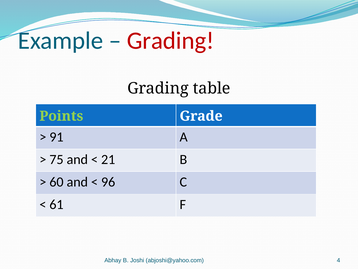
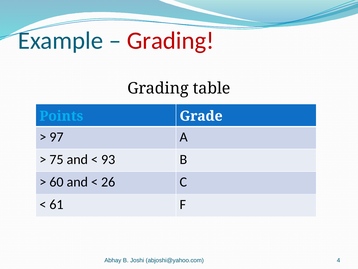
Points colour: light green -> light blue
91: 91 -> 97
21: 21 -> 93
96: 96 -> 26
